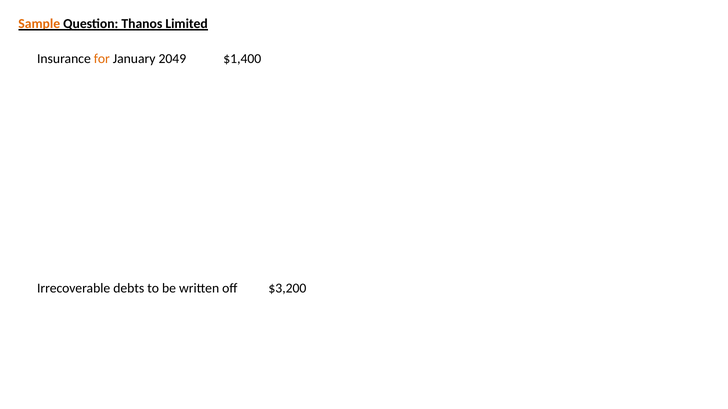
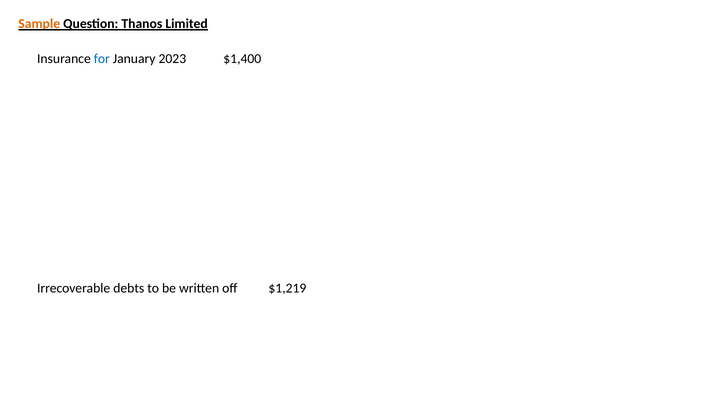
for colour: orange -> blue
2049: 2049 -> 2023
$3,200: $3,200 -> $1,219
